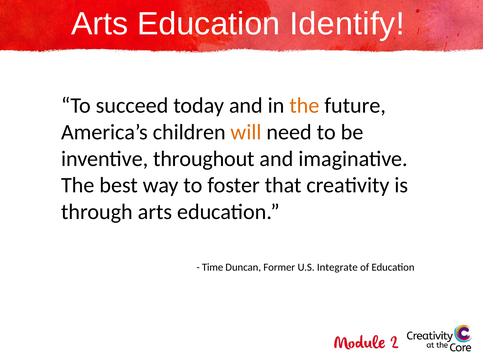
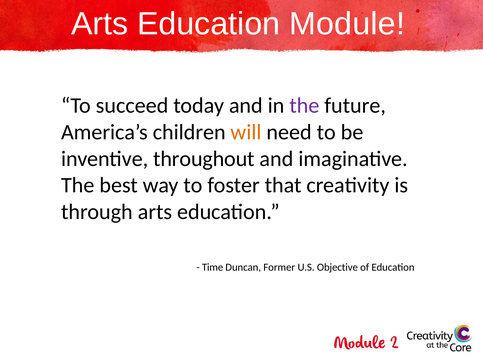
Identify: Identify -> Module
the at (305, 106) colour: orange -> purple
Integrate: Integrate -> Objective
